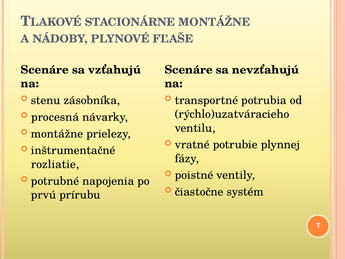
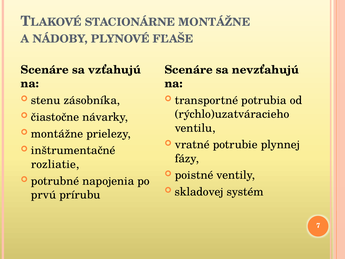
procesná: procesná -> čiastočne
čiastočne: čiastočne -> skladovej
